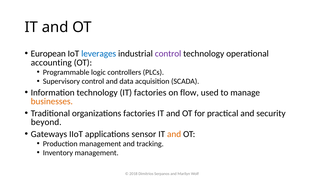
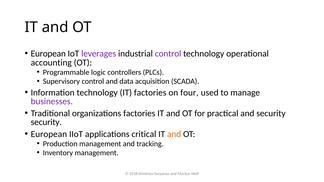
leverages colour: blue -> purple
flow: flow -> four
businesses colour: orange -> purple
beyond at (46, 122): beyond -> security
Gateways at (49, 134): Gateways -> European
sensor: sensor -> critical
